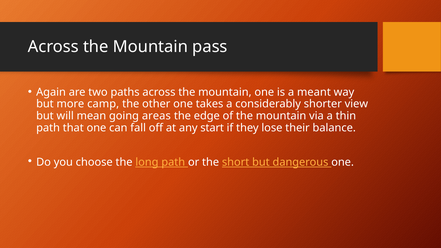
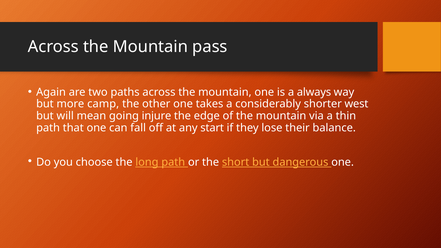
meant: meant -> always
view: view -> west
areas: areas -> injure
